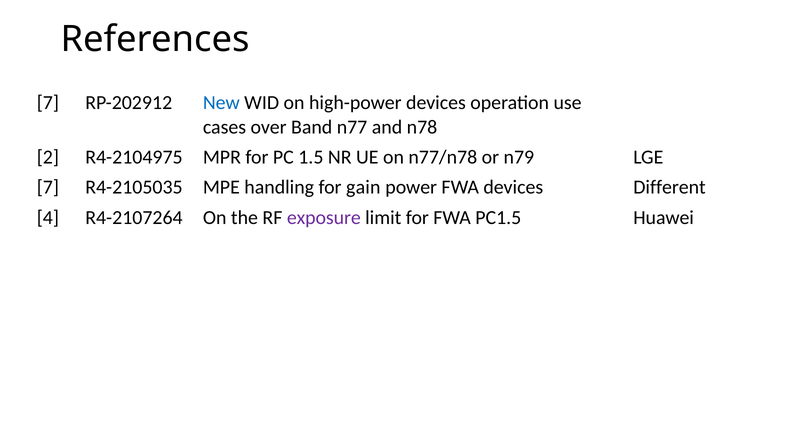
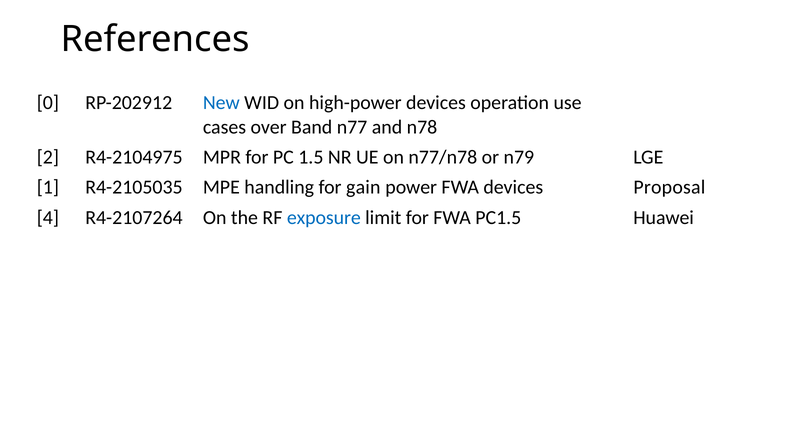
7 at (48, 103): 7 -> 0
7 at (48, 187): 7 -> 1
Different: Different -> Proposal
exposure colour: purple -> blue
